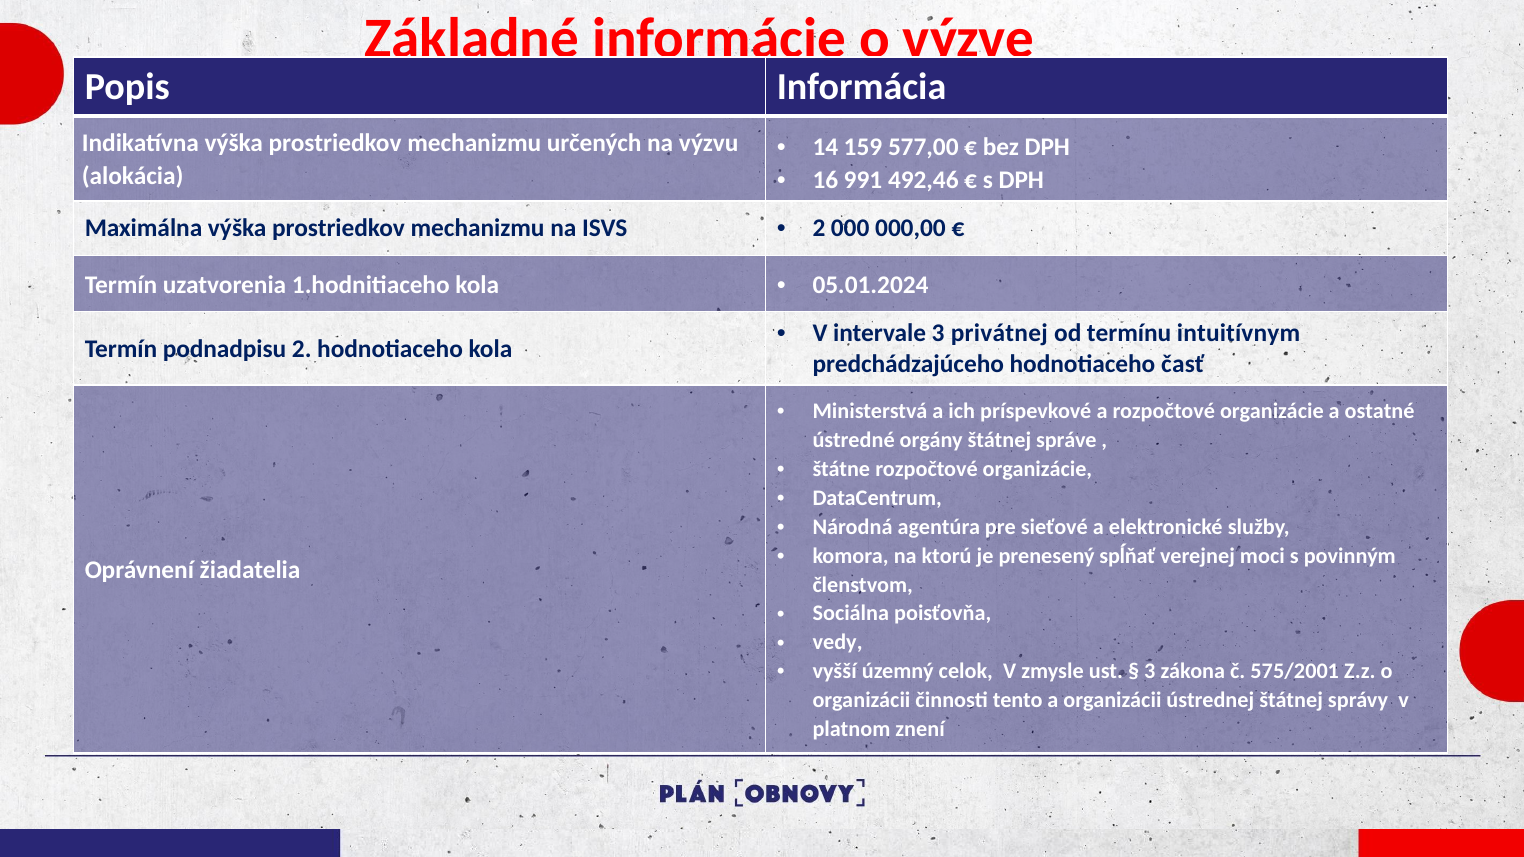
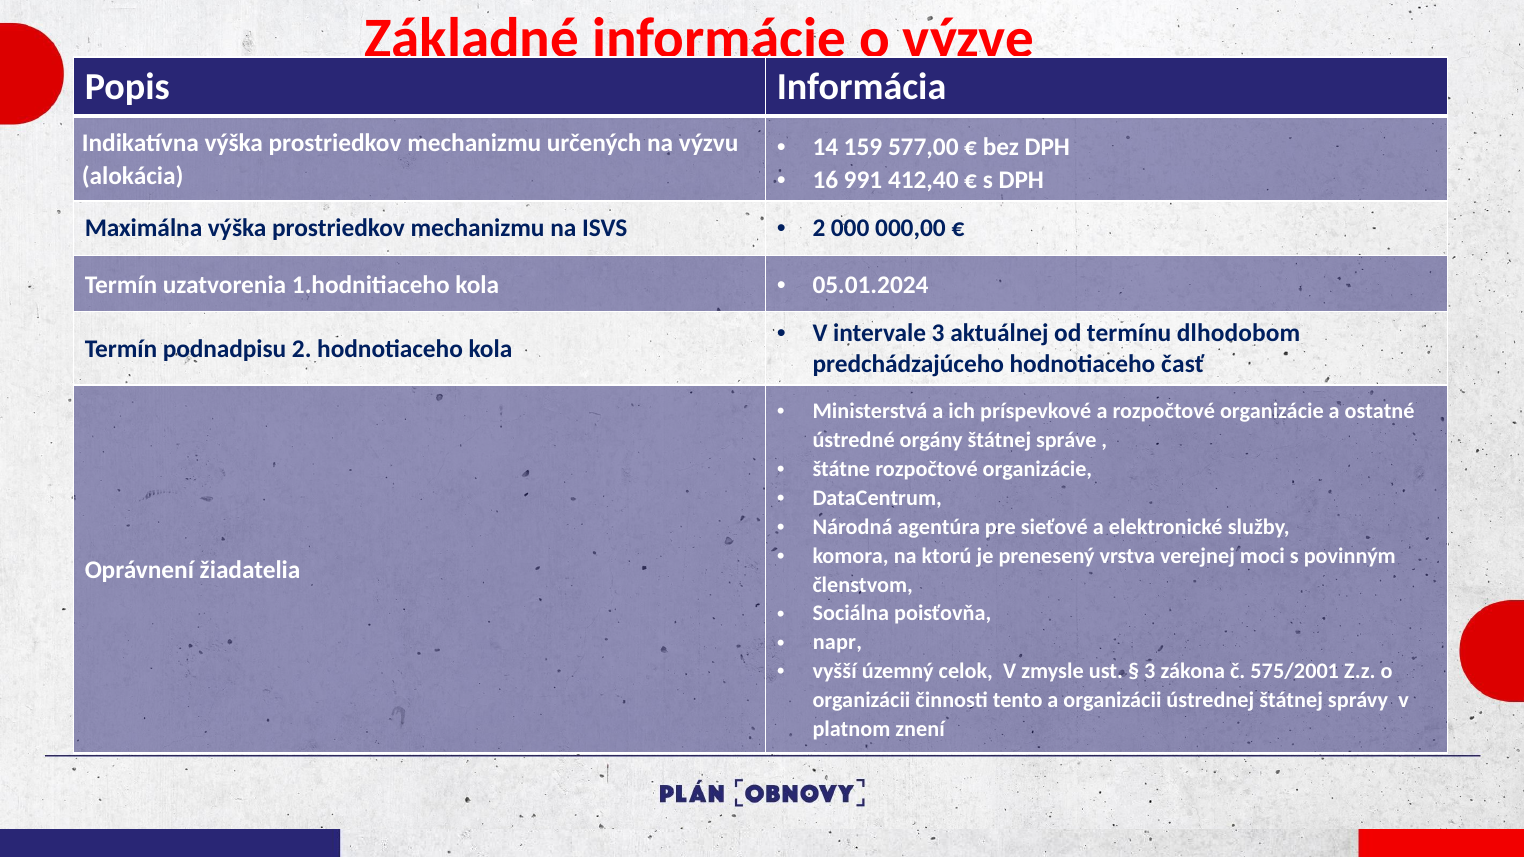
492,46: 492,46 -> 412,40
privátnej: privátnej -> aktuálnej
intuitívnym: intuitívnym -> dlhodobom
spĺňať: spĺňať -> vrstva
vedy: vedy -> napr
